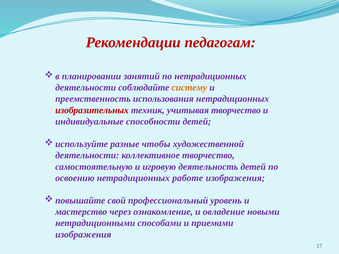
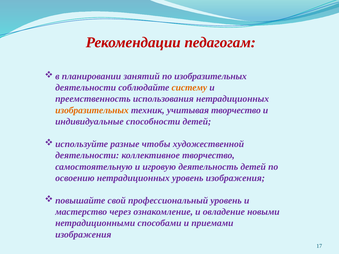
по нетрадиционных: нетрадиционных -> изобразительных
изобразительных at (92, 110) colour: red -> orange
нетрадиционных работе: работе -> уровень
